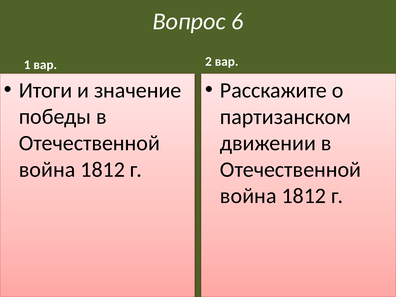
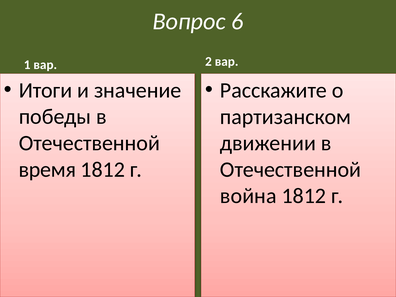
война at (47, 169): война -> время
